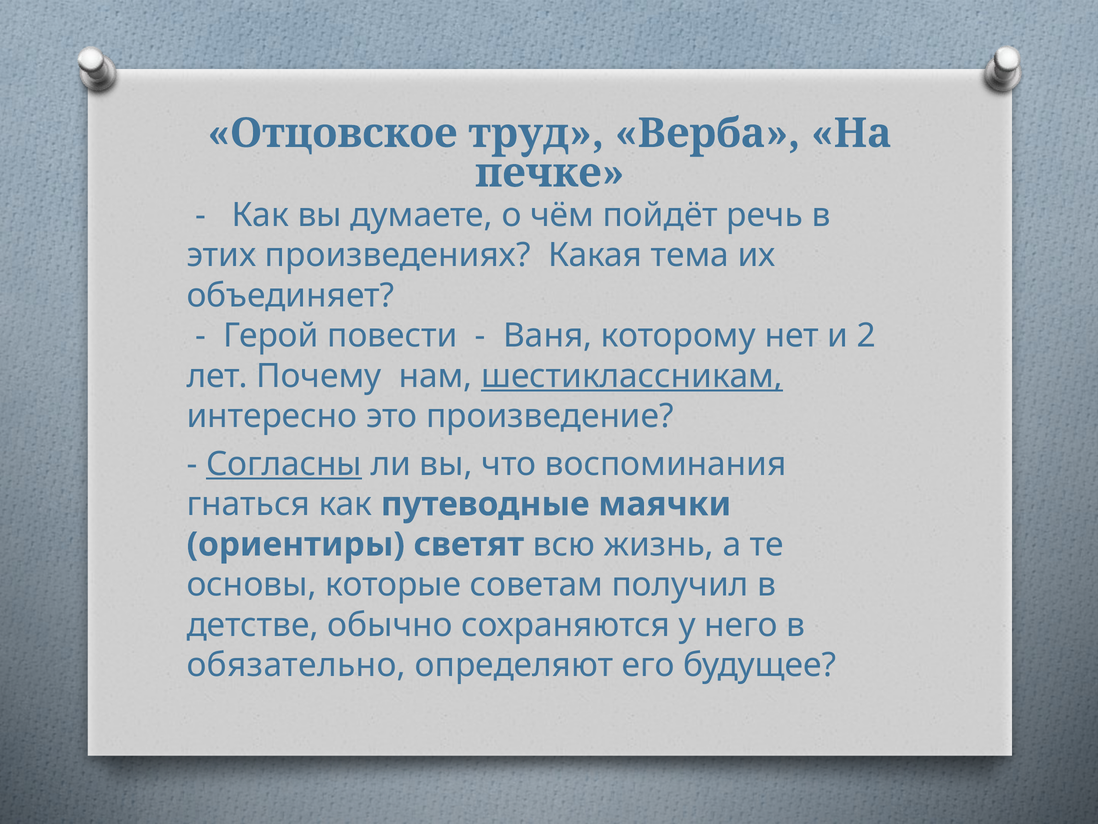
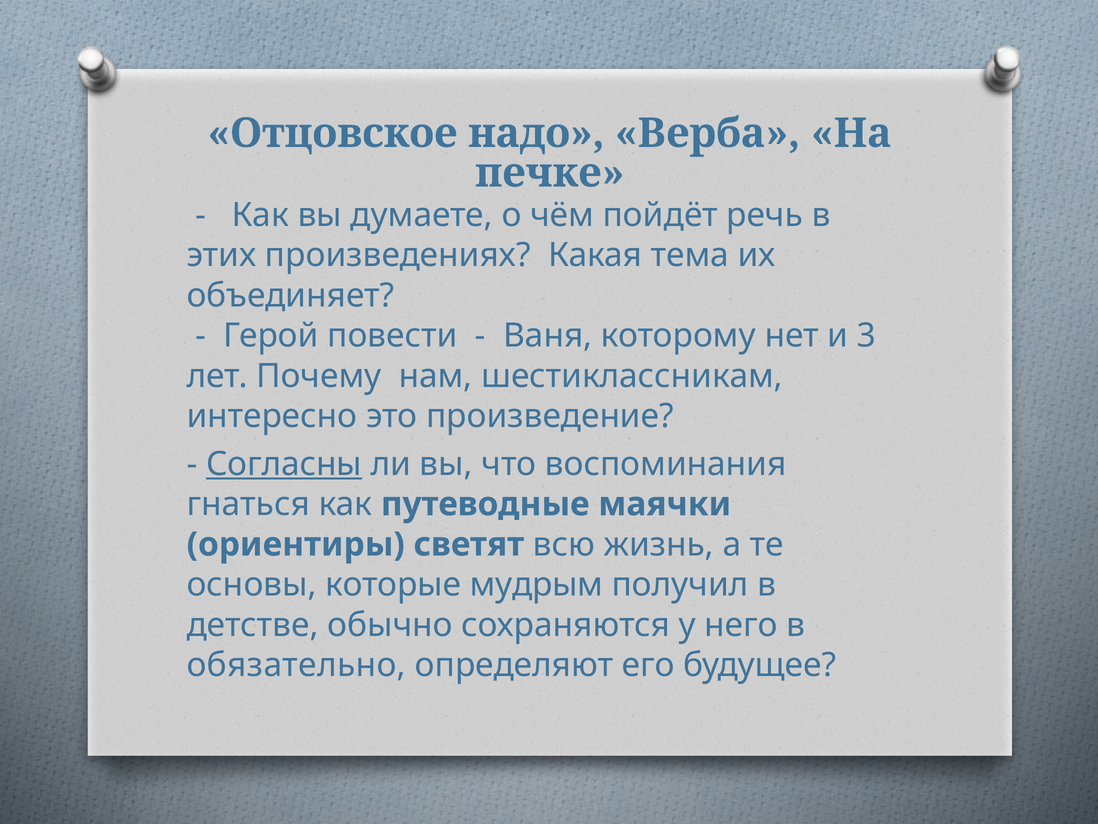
труд: труд -> надо
2: 2 -> 3
шестиклассникам underline: present -> none
советам: советам -> мудрым
